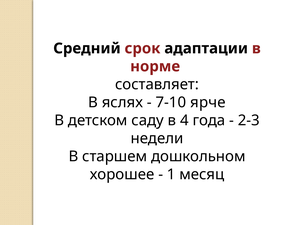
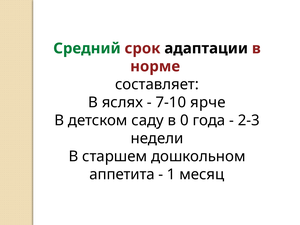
Средний colour: black -> green
4: 4 -> 0
хорошее: хорошее -> аппетита
